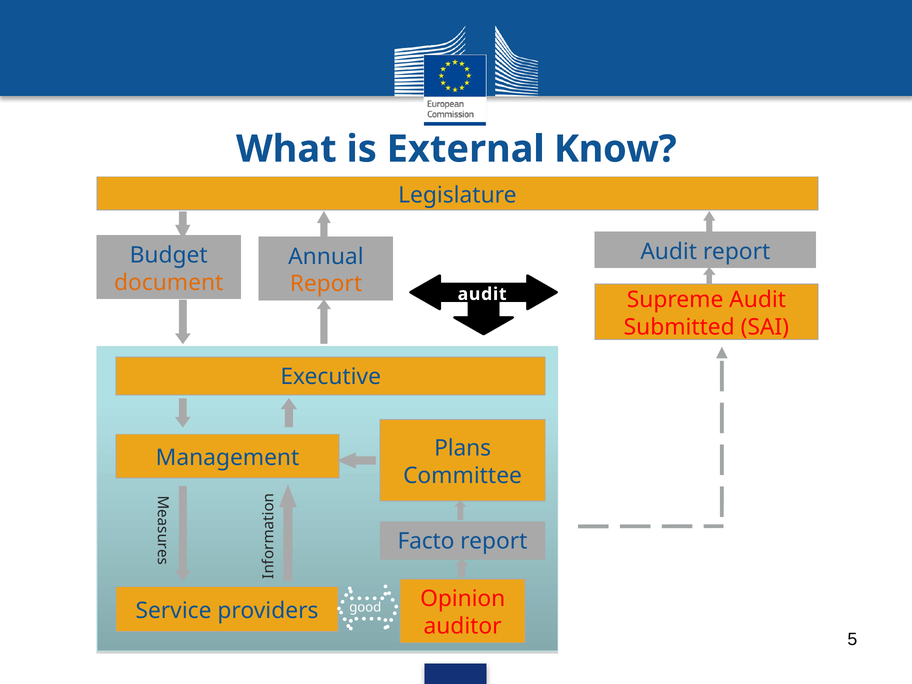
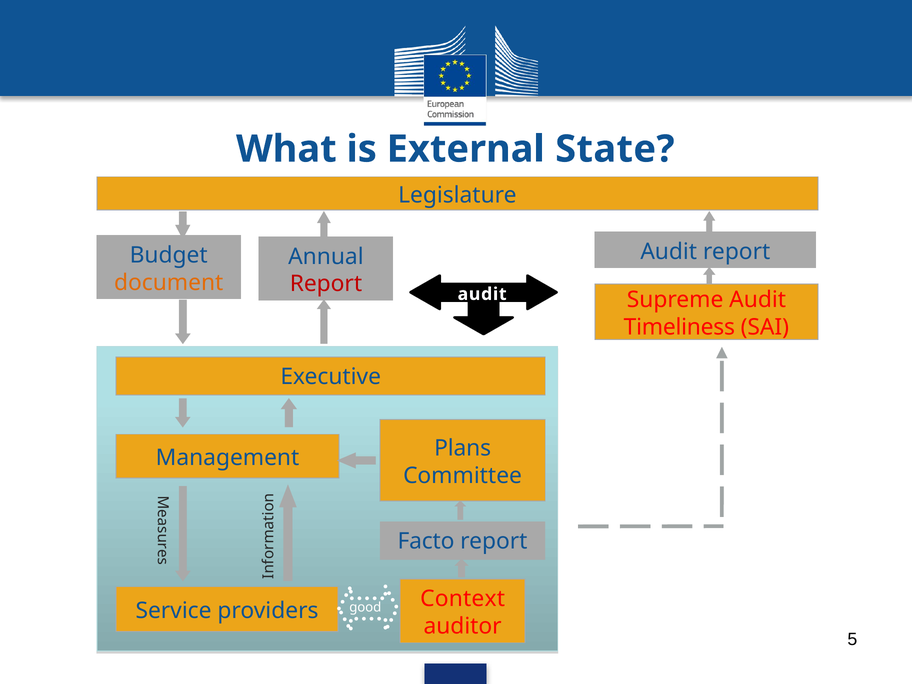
Know: Know -> State
Report at (326, 284) colour: orange -> red
Submitted: Submitted -> Timeliness
Opinion: Opinion -> Context
